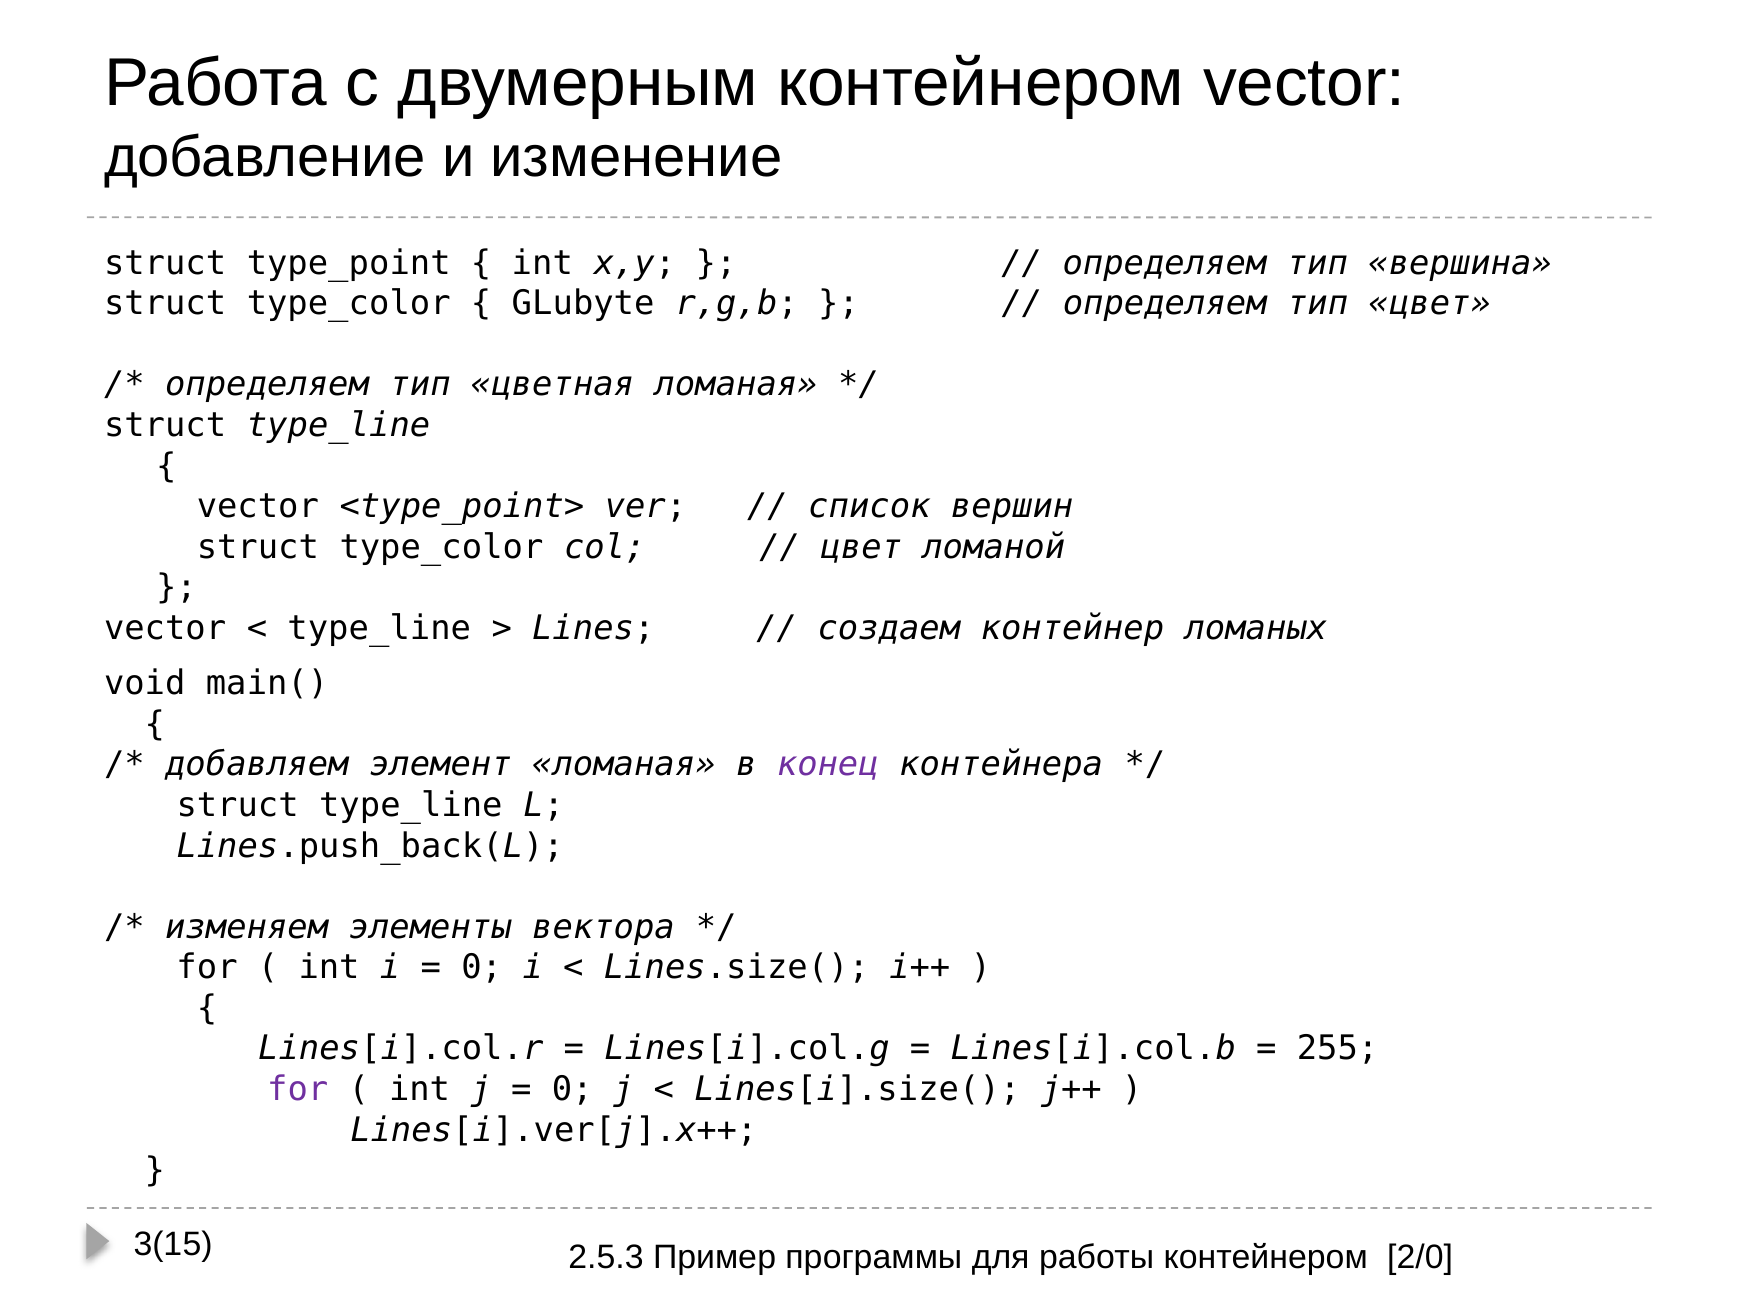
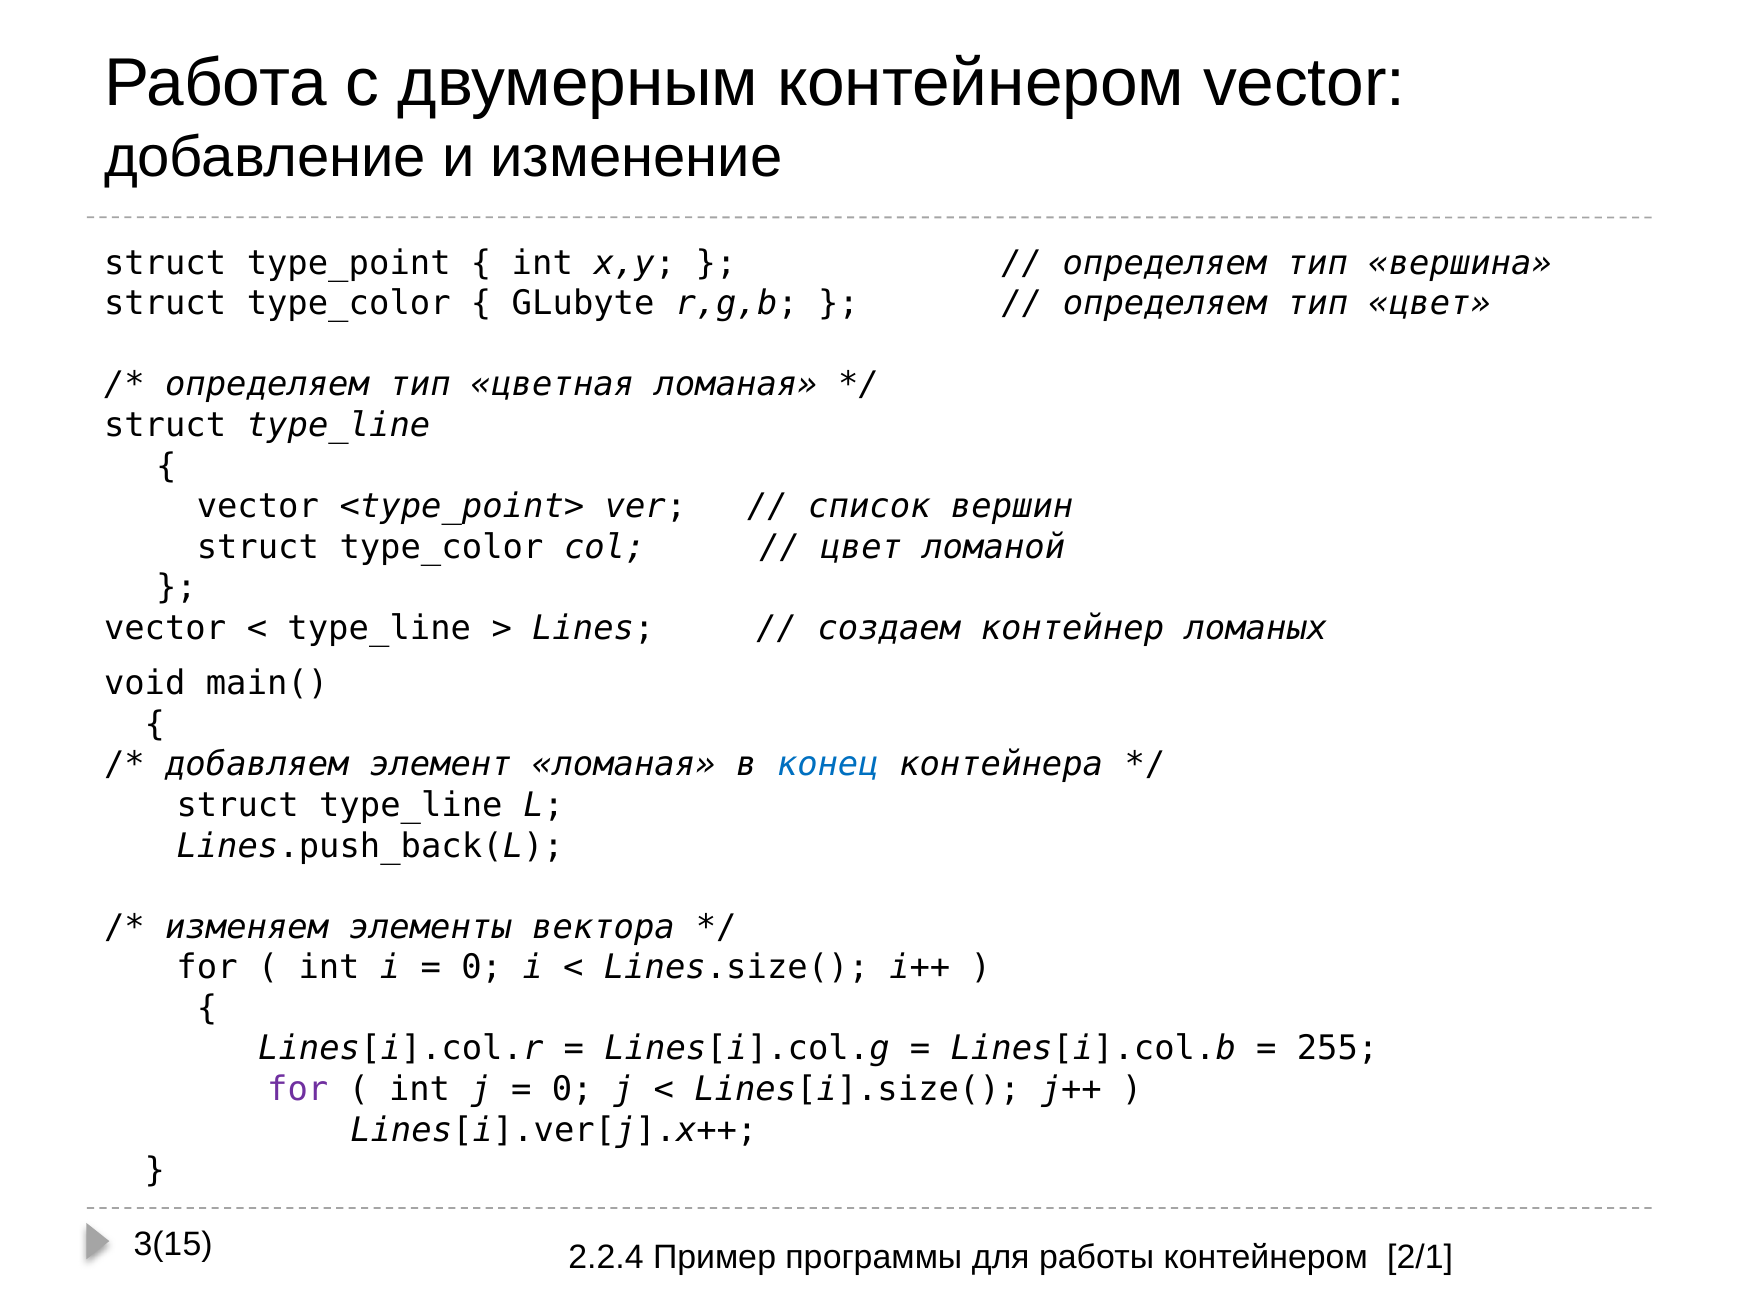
конец colour: purple -> blue
2.5.3: 2.5.3 -> 2.2.4
2/0: 2/0 -> 2/1
